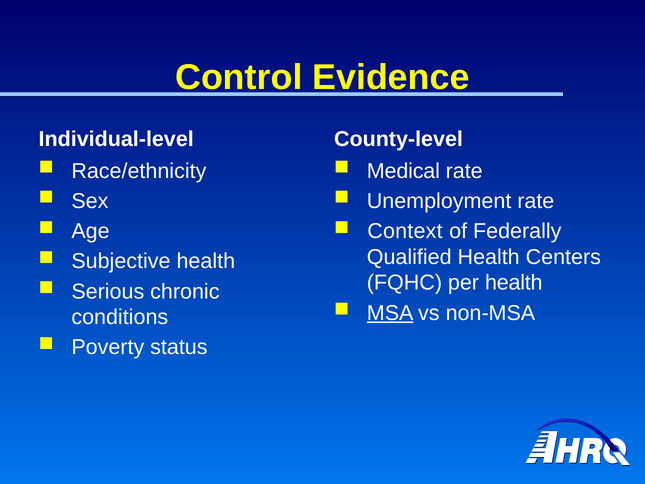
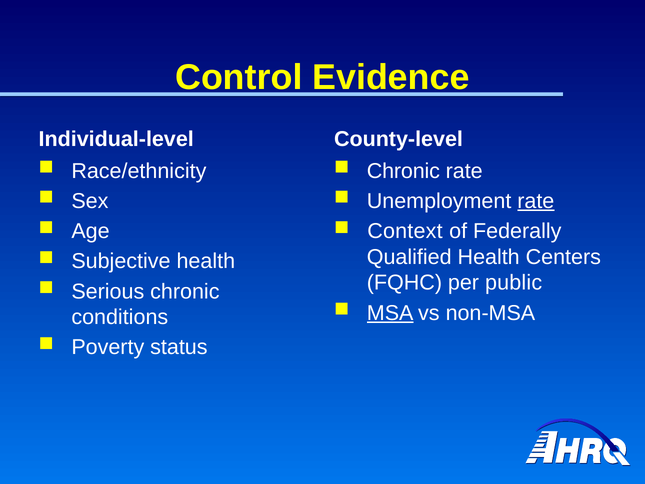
Medical at (403, 171): Medical -> Chronic
rate at (536, 201) underline: none -> present
per health: health -> public
